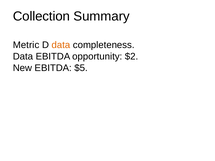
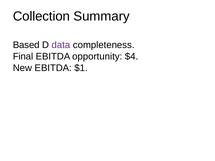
Metric: Metric -> Based
data at (61, 45) colour: orange -> purple
Data at (23, 57): Data -> Final
$2: $2 -> $4
$5: $5 -> $1
